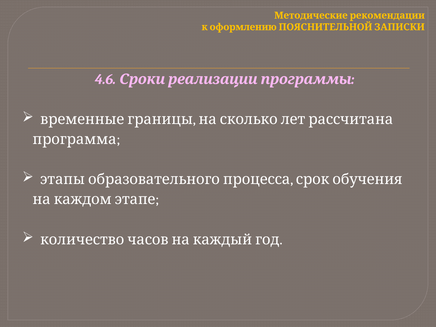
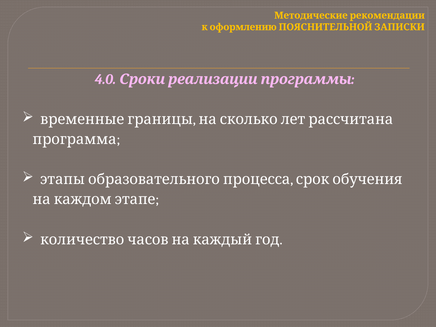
4.6: 4.6 -> 4.0
